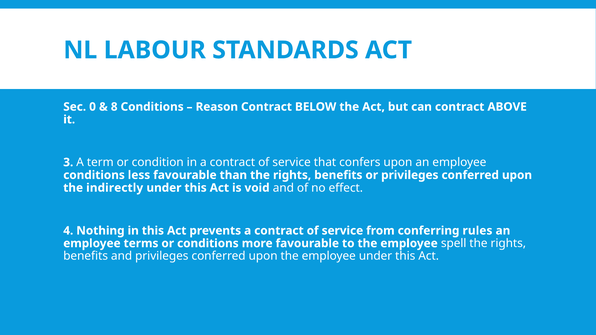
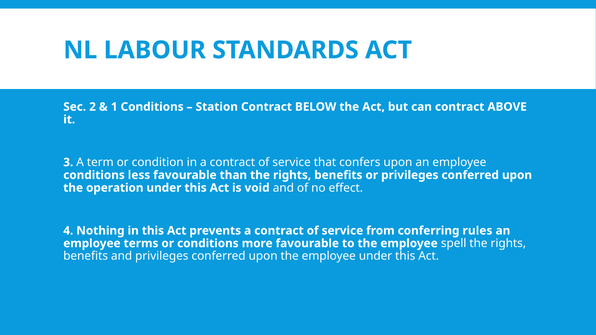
0: 0 -> 2
8: 8 -> 1
Reason: Reason -> Station
indirectly: indirectly -> operation
